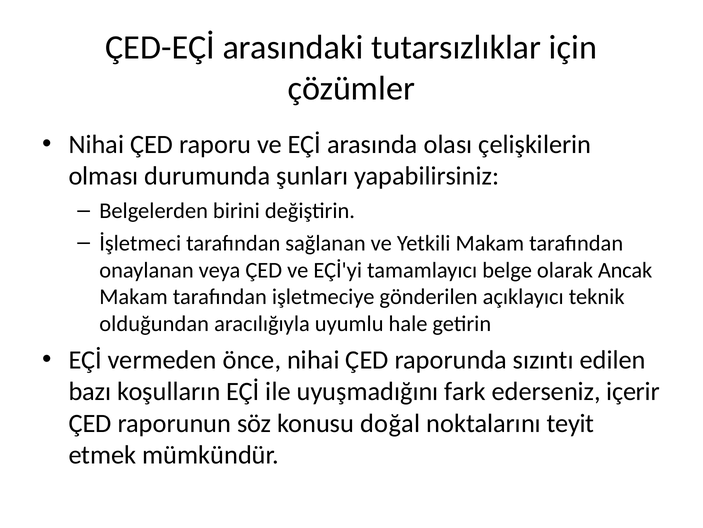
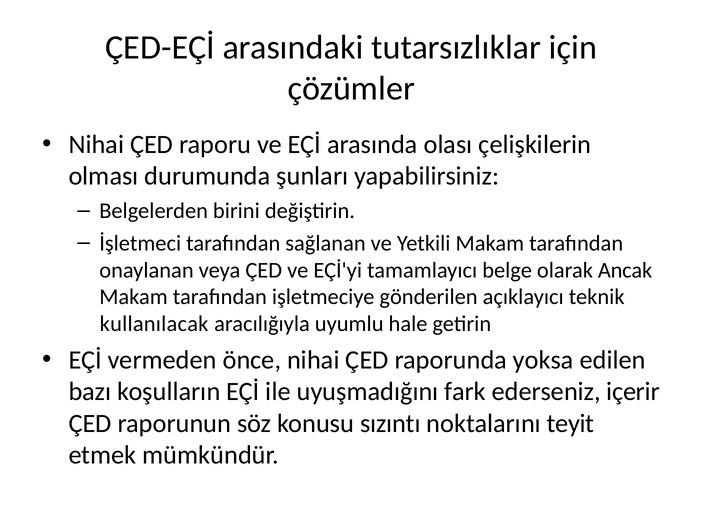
olduğundan: olduğundan -> kullanılacak
sızıntı: sızıntı -> yoksa
doğal: doğal -> sızıntı
